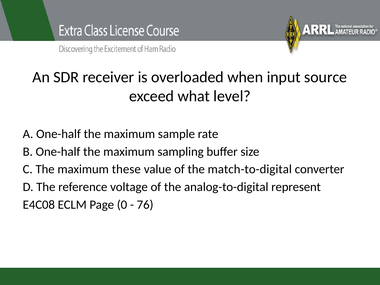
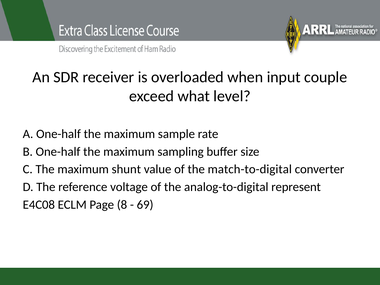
source: source -> couple
these: these -> shunt
0: 0 -> 8
76: 76 -> 69
